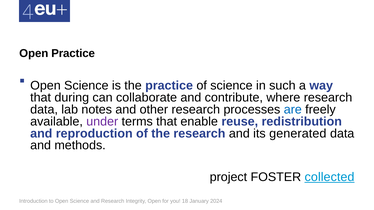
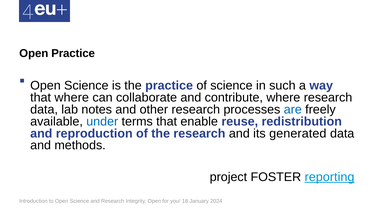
that during: during -> where
under colour: purple -> blue
collected: collected -> reporting
